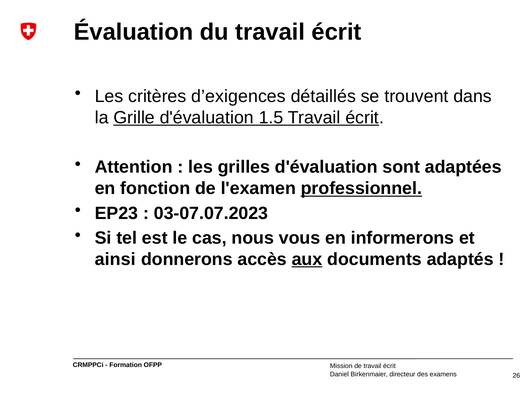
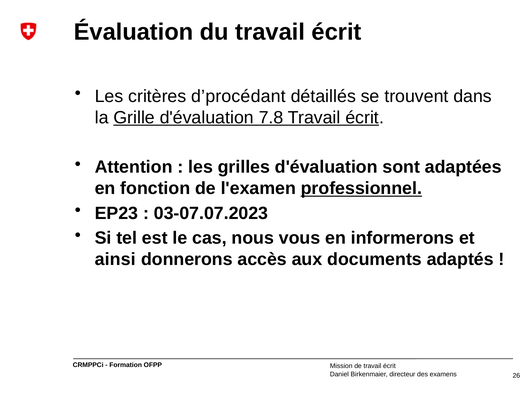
d’exigences: d’exigences -> d’procédant
1.5: 1.5 -> 7.8
aux underline: present -> none
